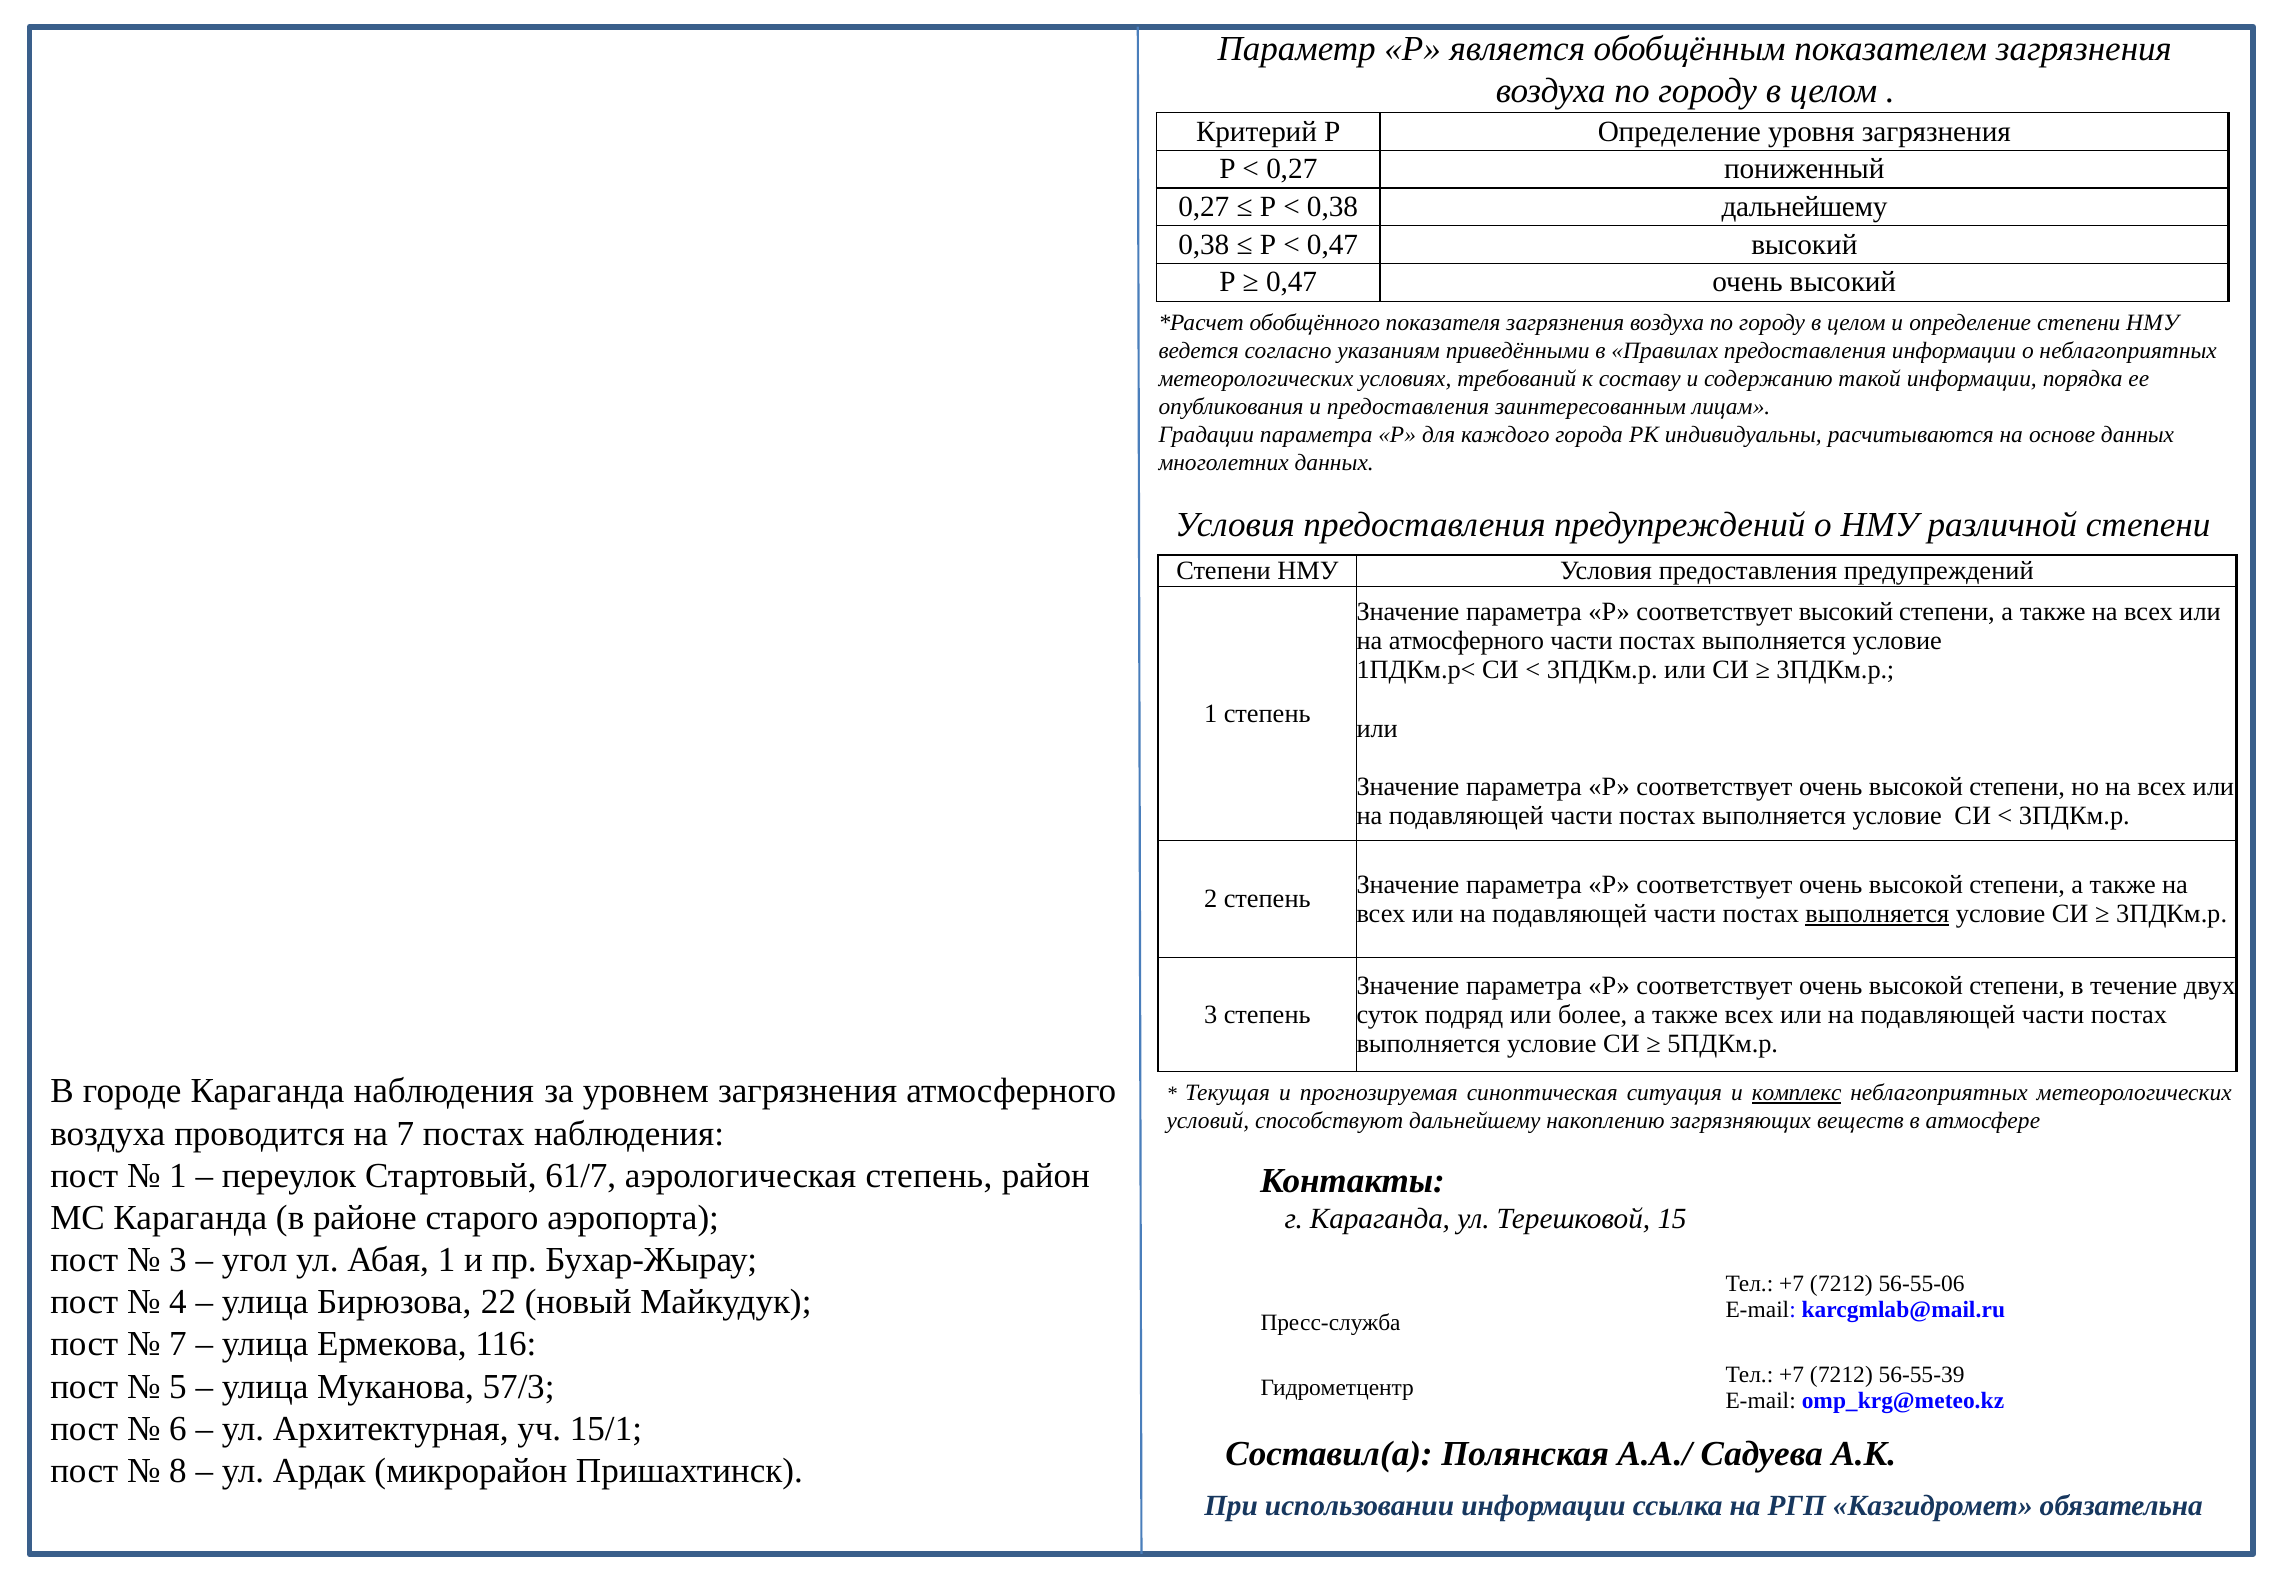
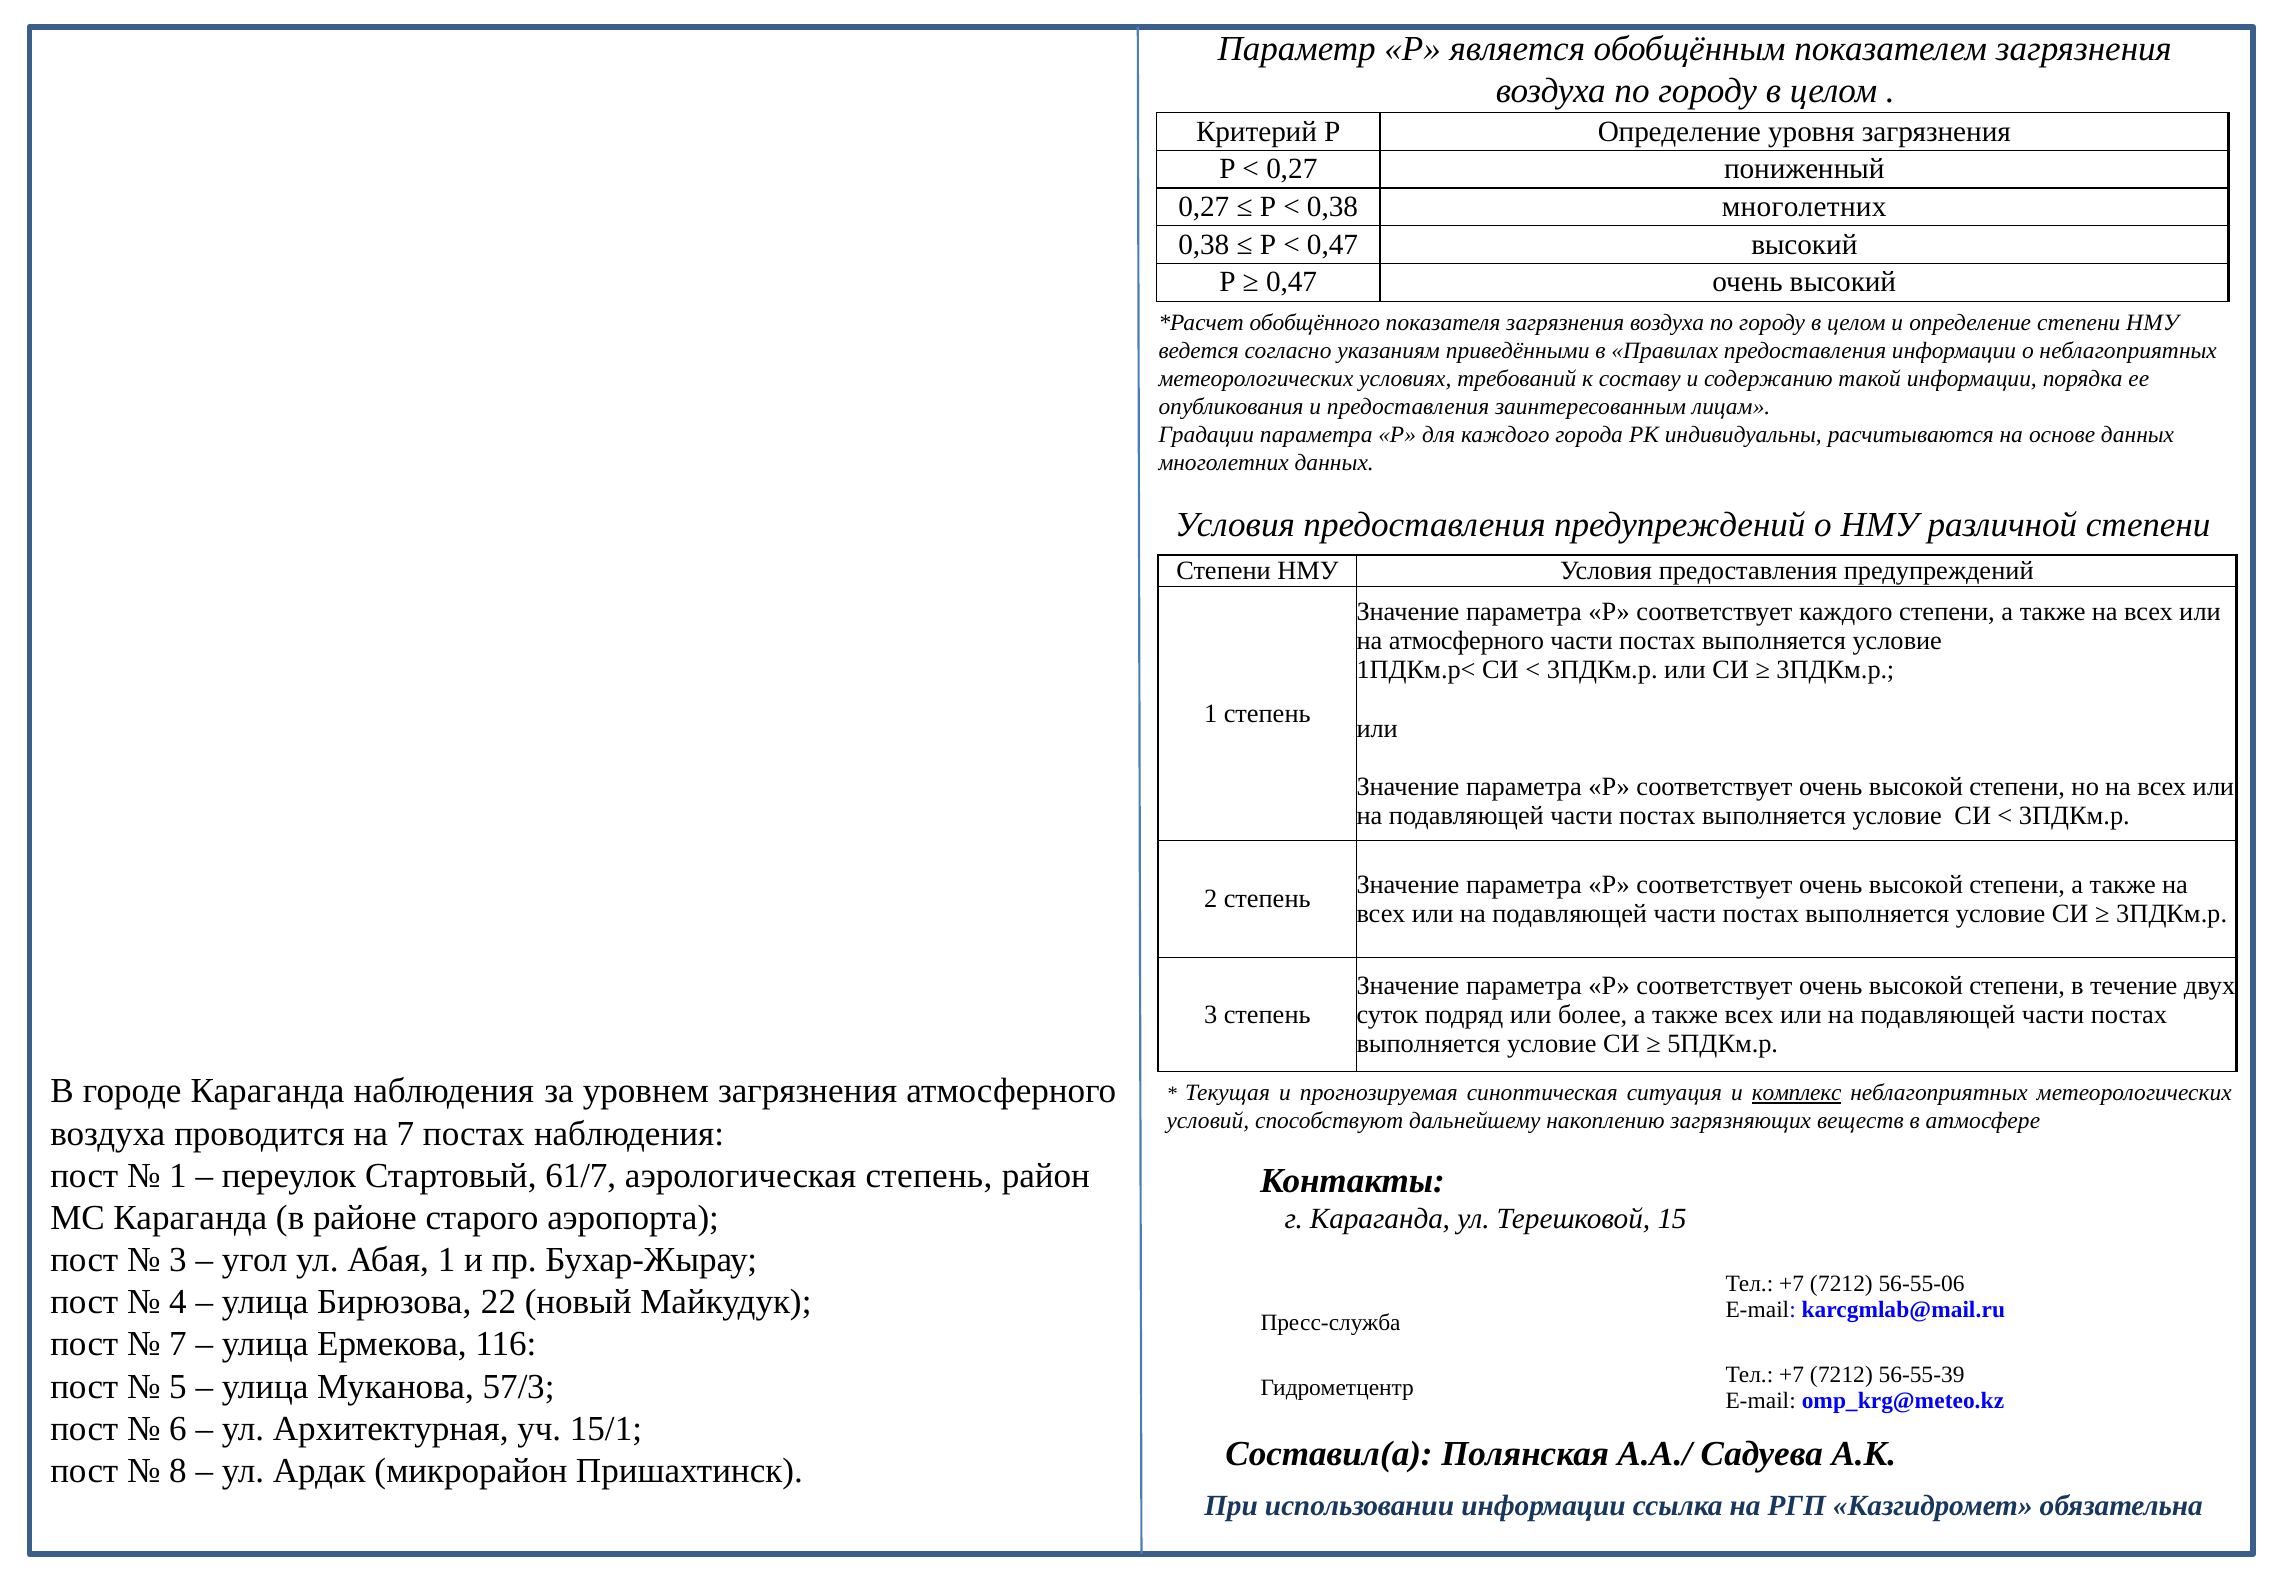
0,38 дальнейшему: дальнейшему -> многолетних
соответствует высокий: высокий -> каждого
выполняется at (1877, 913) underline: present -> none
